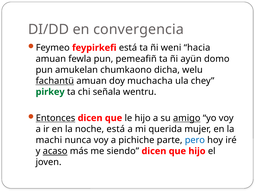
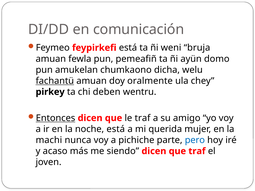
convergencia: convergencia -> comunicación
hacia: hacia -> bruja
muchacha: muchacha -> oralmente
pirkey colour: green -> black
señala: señala -> deben
le hijo: hijo -> traf
amigo underline: present -> none
acaso underline: present -> none
que hijo: hijo -> traf
